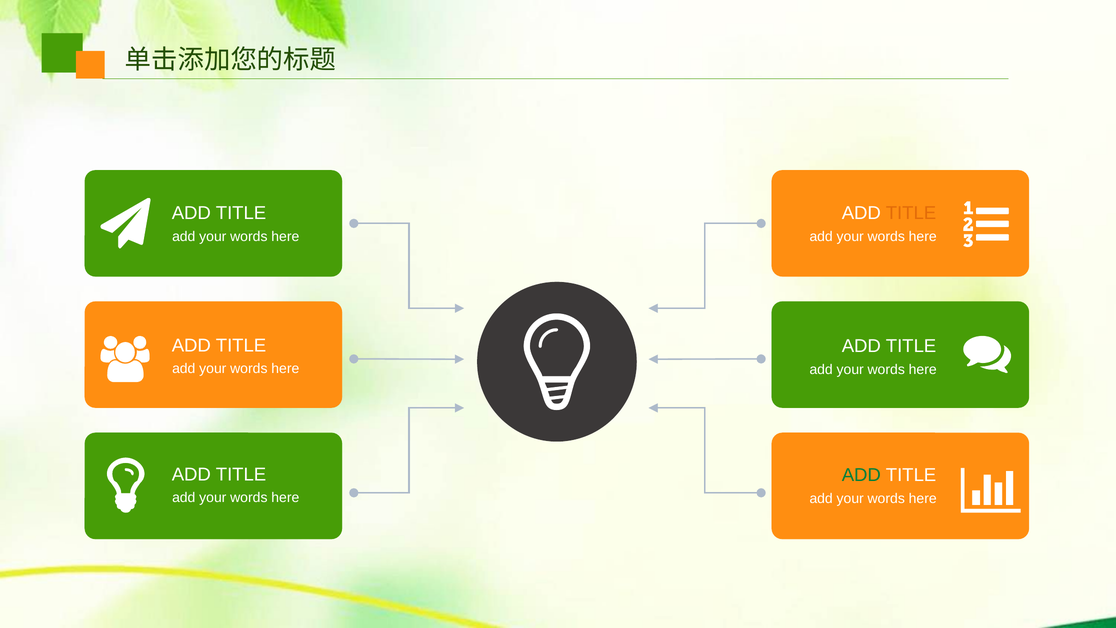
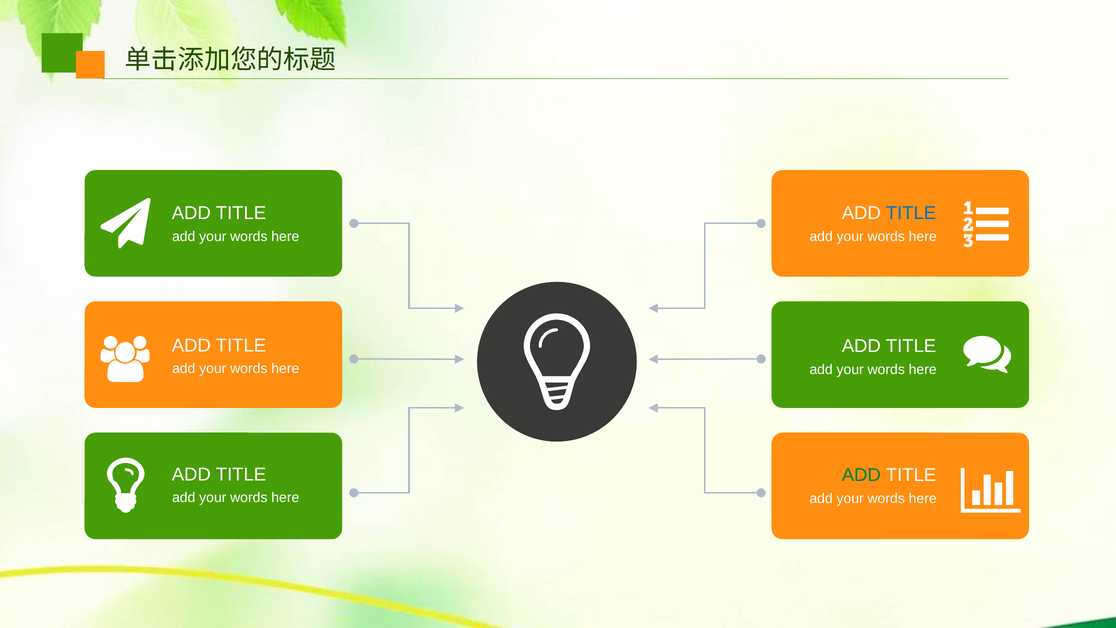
TITLE at (911, 213) colour: orange -> blue
